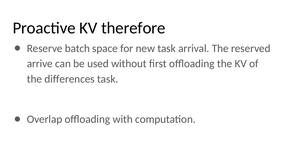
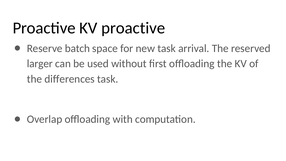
KV therefore: therefore -> proactive
arrive: arrive -> larger
